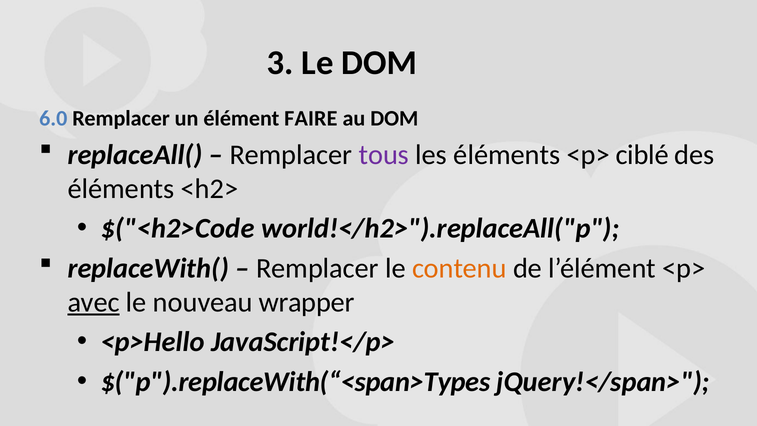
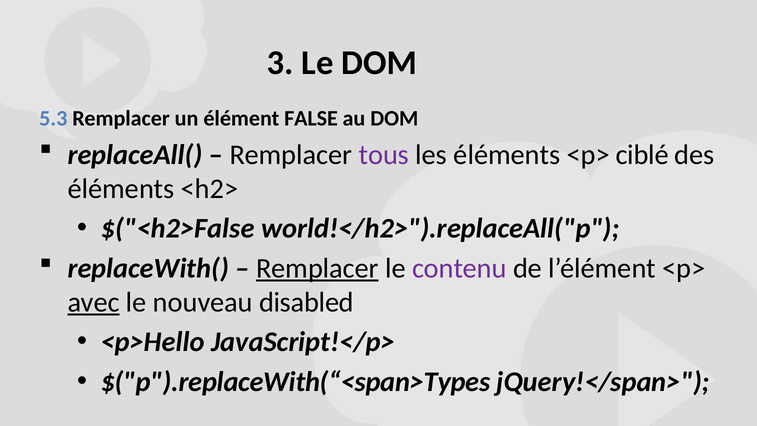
6.0: 6.0 -> 5.3
FAIRE: FAIRE -> FALSE
$("<h2>Code: $("<h2>Code -> $("<h2>False
Remplacer at (317, 268) underline: none -> present
contenu colour: orange -> purple
wrapper: wrapper -> disabled
